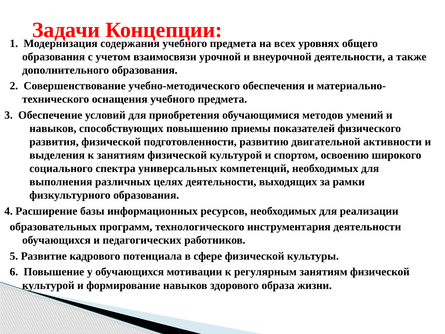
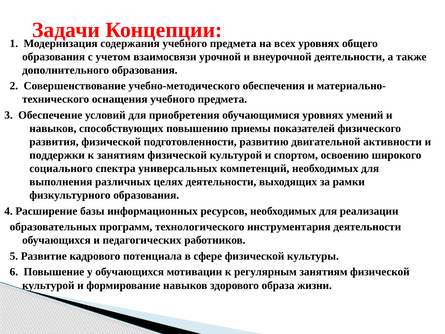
обучающимися методов: методов -> уровнях
выделения: выделения -> поддержки
